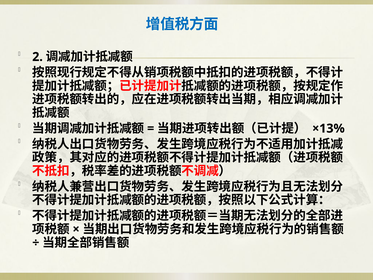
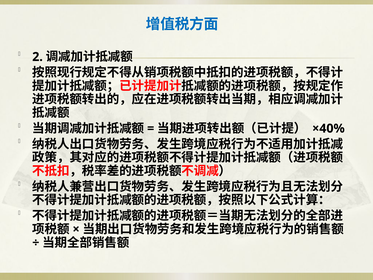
×13%: ×13% -> ×40%
